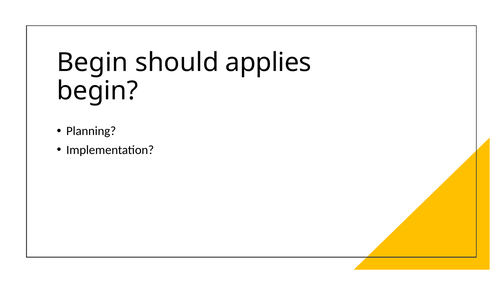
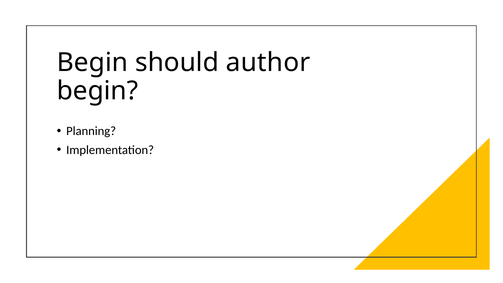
applies: applies -> author
